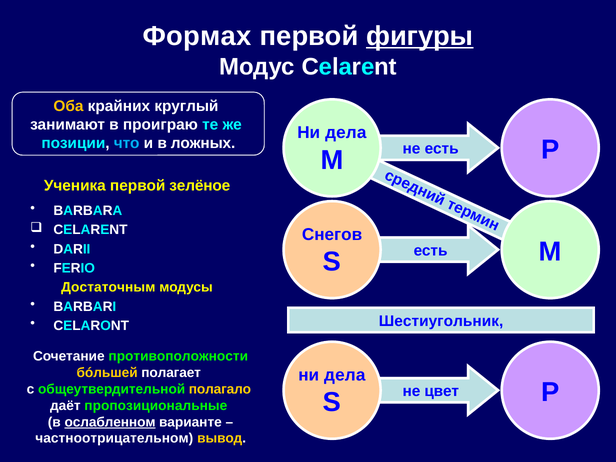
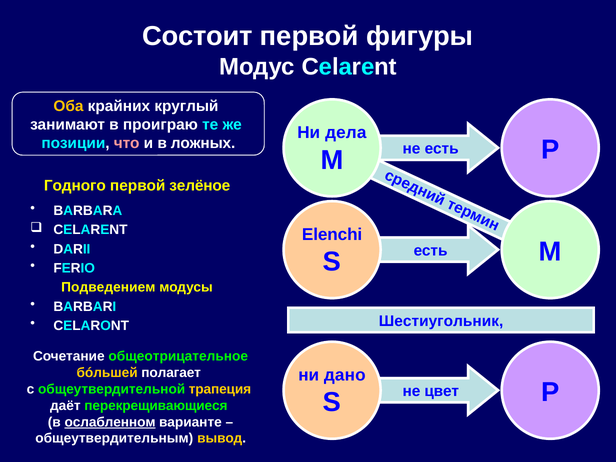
Формах: Формах -> Состоит
фигуры underline: present -> none
что colour: light blue -> pink
Ученика: Ученика -> Годного
Снегов: Снегов -> Elenchi
Достаточным: Достаточным -> Подведением
противоположности: противоположности -> общеотрицательное
дела at (345, 375): дела -> дано
полагало: полагало -> трапеция
пропозициональные: пропозициональные -> перекрещивающиеся
частноотрицательном: частноотрицательном -> общеутвердительным
